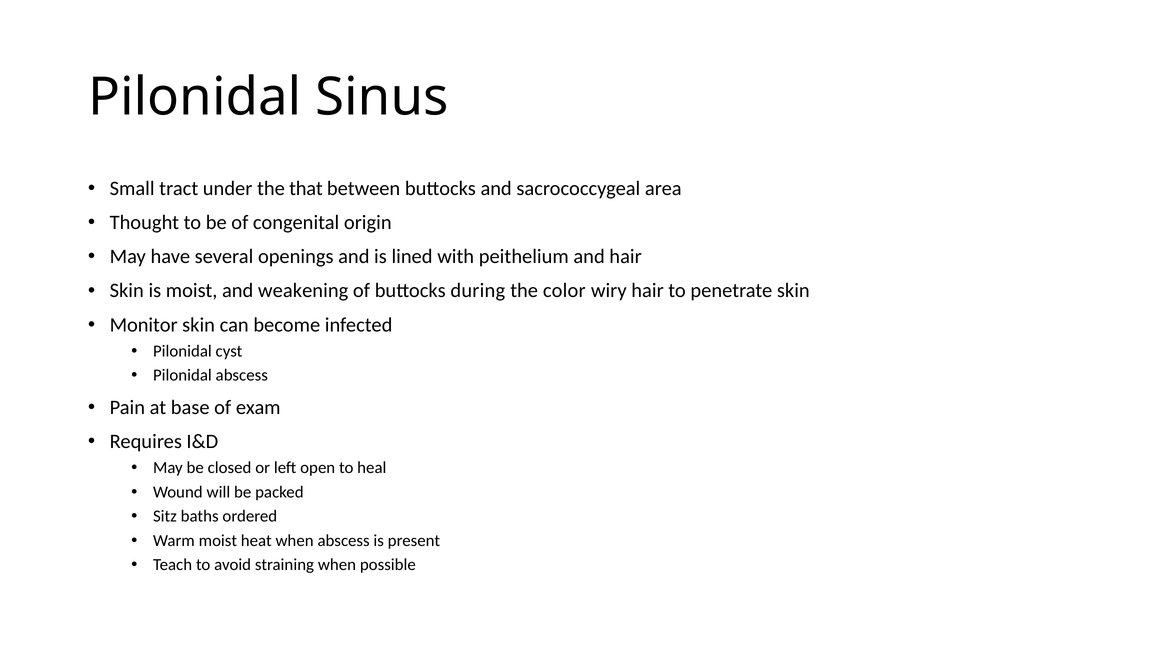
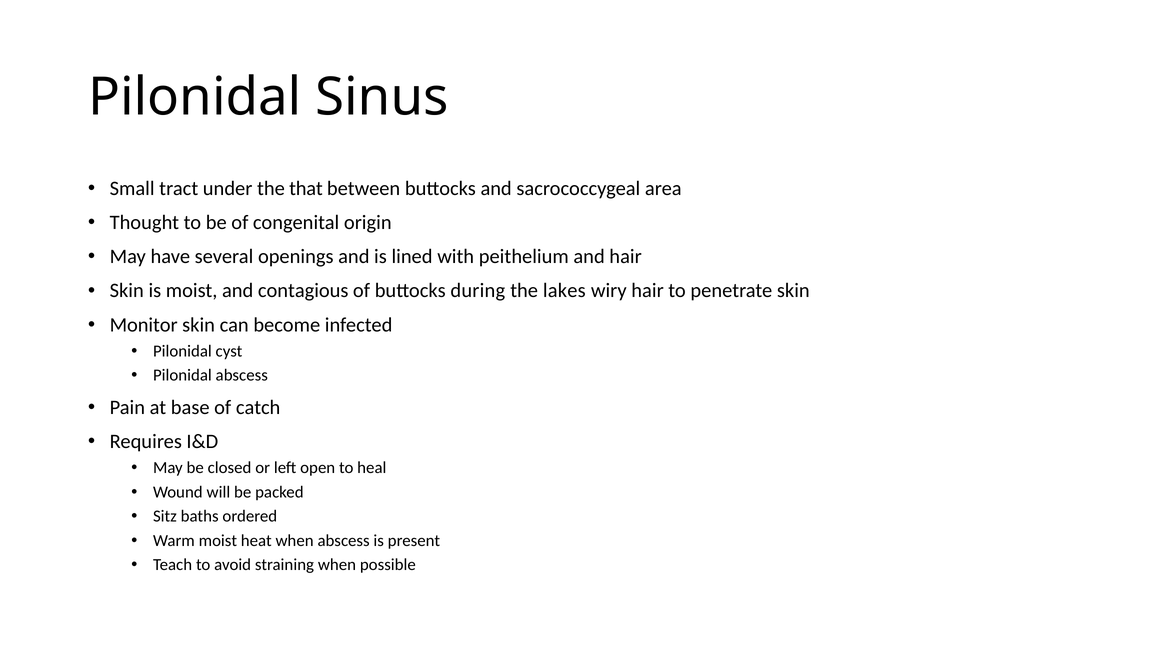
weakening: weakening -> contagious
color: color -> lakes
exam: exam -> catch
